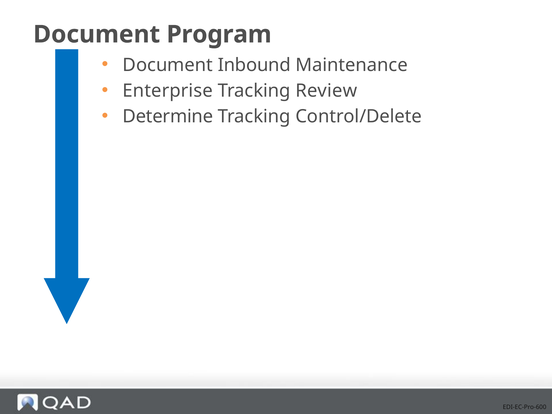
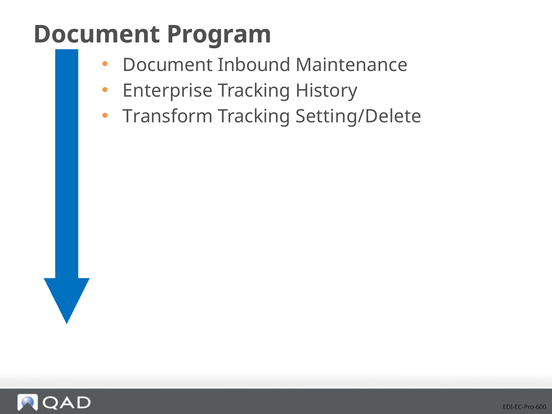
Review: Review -> History
Determine: Determine -> Transform
Control/Delete: Control/Delete -> Setting/Delete
